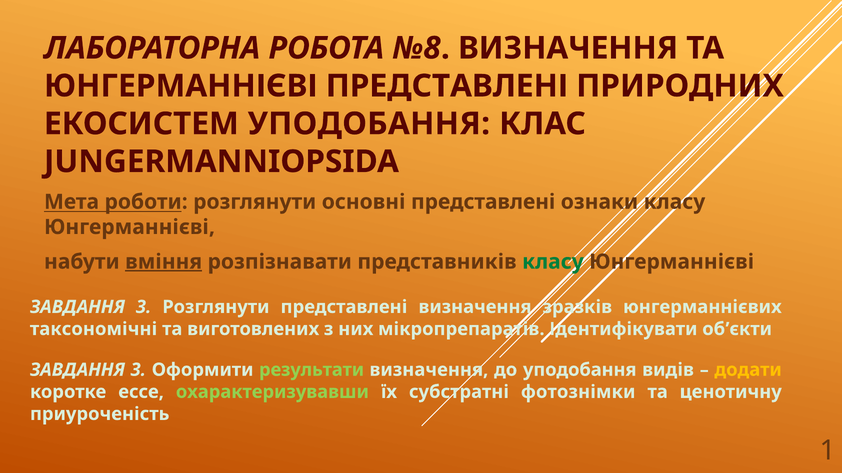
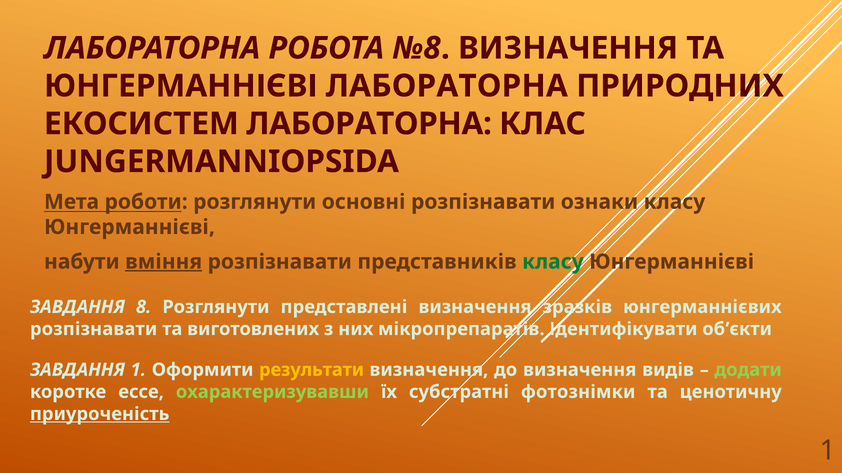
ЮНГЕРМАННІЄВІ ПРЕДСТАВЛЕНІ: ПРЕДСТАВЛЕНІ -> ЛАБОРАТОРНА
ЕКОСИСТЕМ УПОДОБАННЯ: УПОДОБАННЯ -> ЛАБОРАТОРНА
основні представлені: представлені -> розпізнавати
3 at (144, 307): 3 -> 8
таксономічні at (94, 329): таксономічні -> розпізнавати
3 at (138, 370): 3 -> 1
результати colour: light green -> yellow
до уподобання: уподобання -> визначення
додати colour: yellow -> light green
приуроченість underline: none -> present
